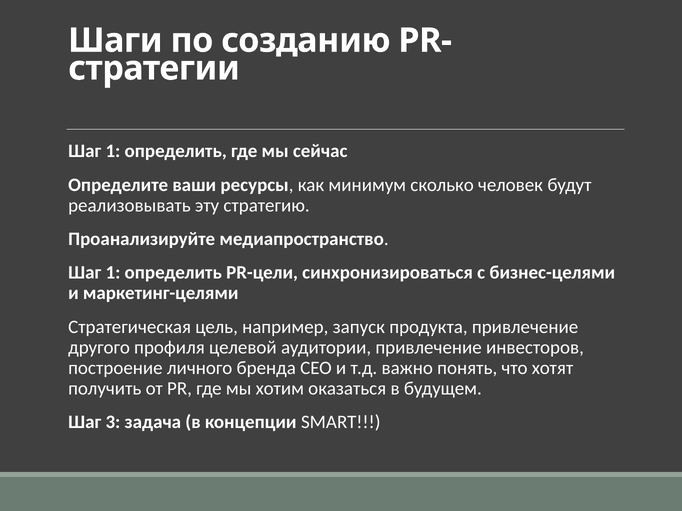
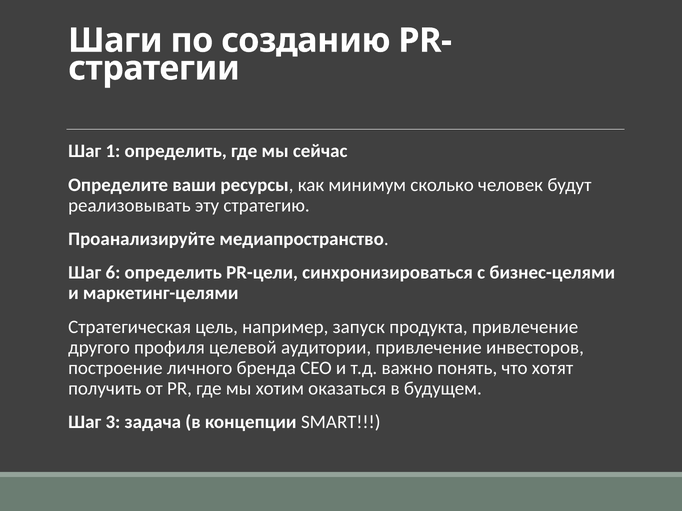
1 at (113, 273): 1 -> 6
